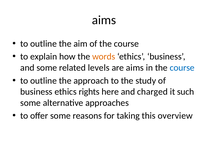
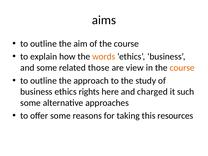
levels: levels -> those
are aims: aims -> view
course at (182, 68) colour: blue -> orange
overview: overview -> resources
